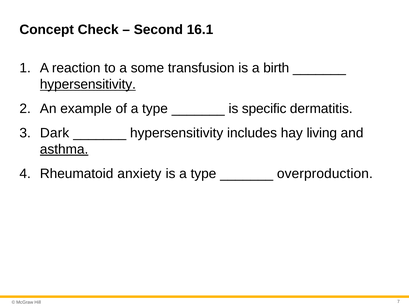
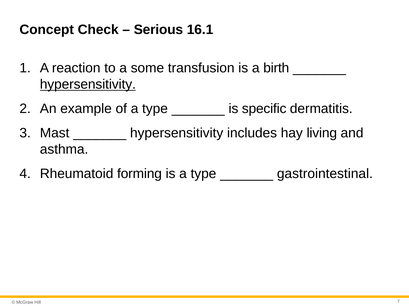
Second: Second -> Serious
Dark: Dark -> Mast
asthma underline: present -> none
anxiety: anxiety -> forming
overproduction: overproduction -> gastrointestinal
